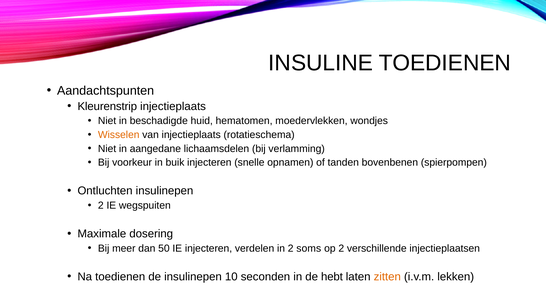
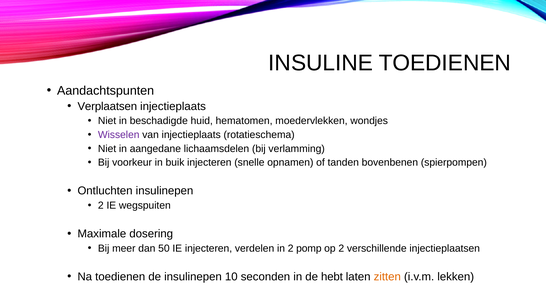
Kleurenstrip: Kleurenstrip -> Verplaatsen
Wisselen colour: orange -> purple
soms: soms -> pomp
